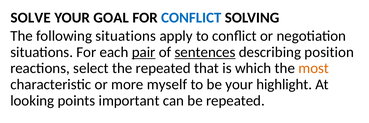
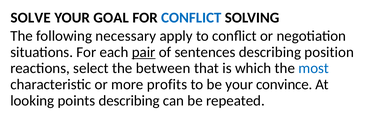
following situations: situations -> necessary
sentences underline: present -> none
the repeated: repeated -> between
most colour: orange -> blue
myself: myself -> profits
highlight: highlight -> convince
points important: important -> describing
